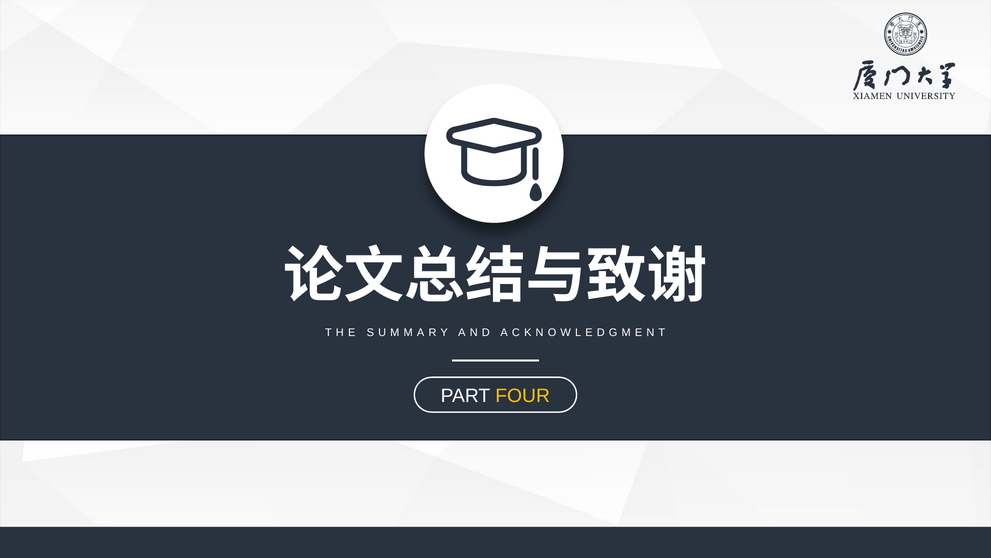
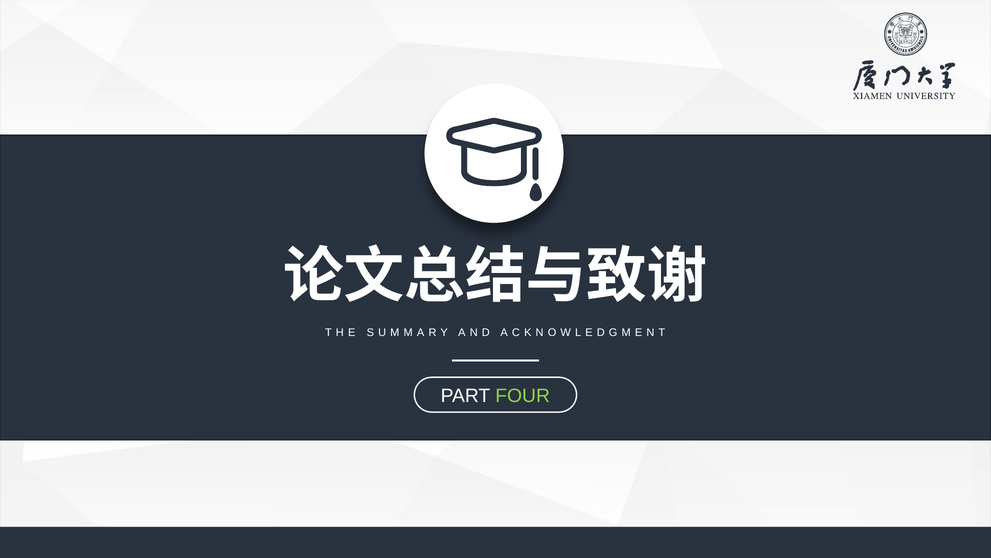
FOUR colour: yellow -> light green
